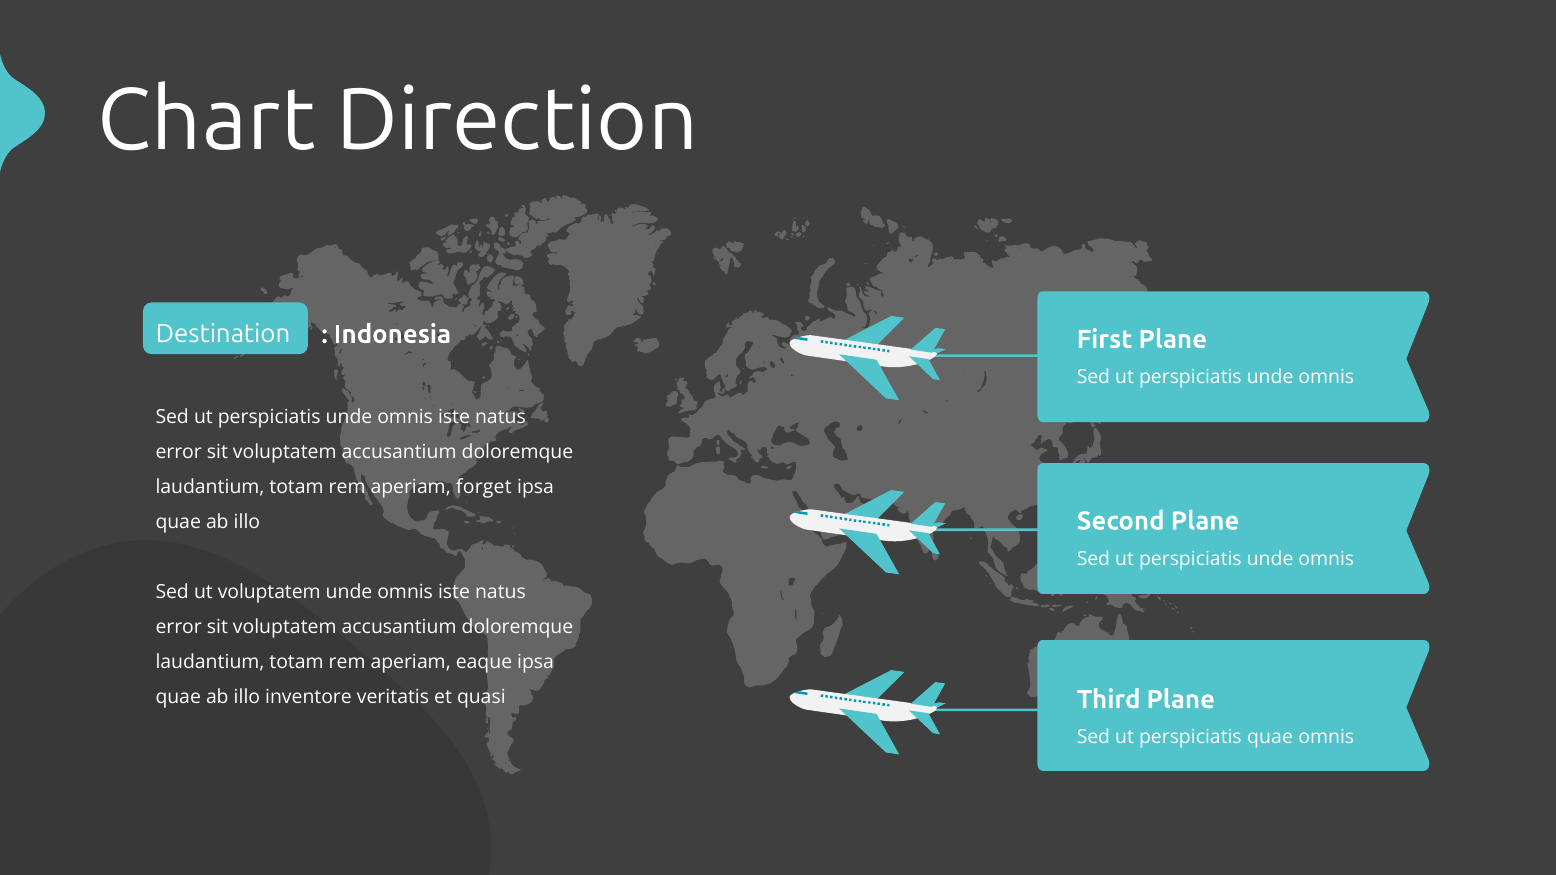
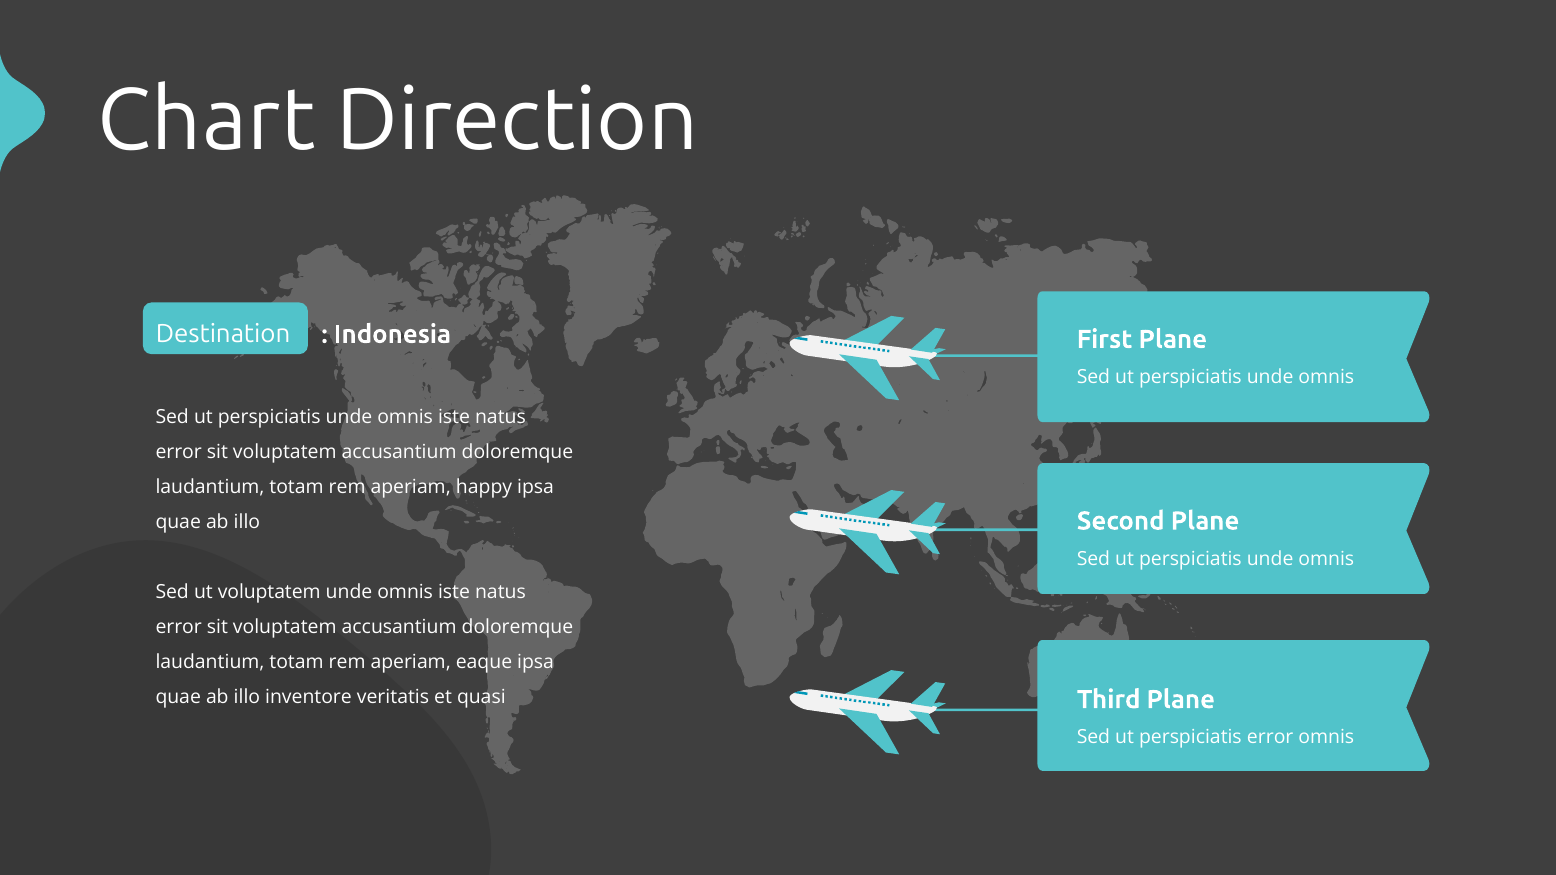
forget: forget -> happy
perspiciatis quae: quae -> error
